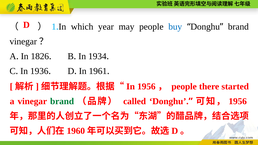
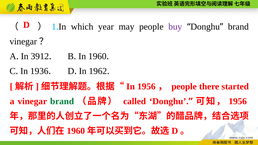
buy colour: blue -> purple
1826: 1826 -> 3912
In 1934: 1934 -> 1960
1961: 1961 -> 1962
